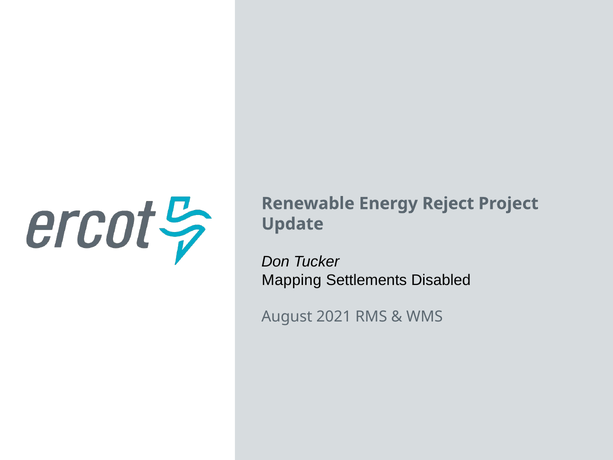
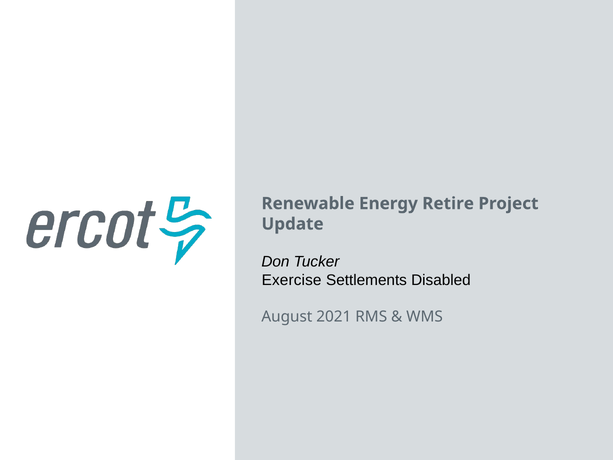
Reject: Reject -> Retire
Mapping: Mapping -> Exercise
